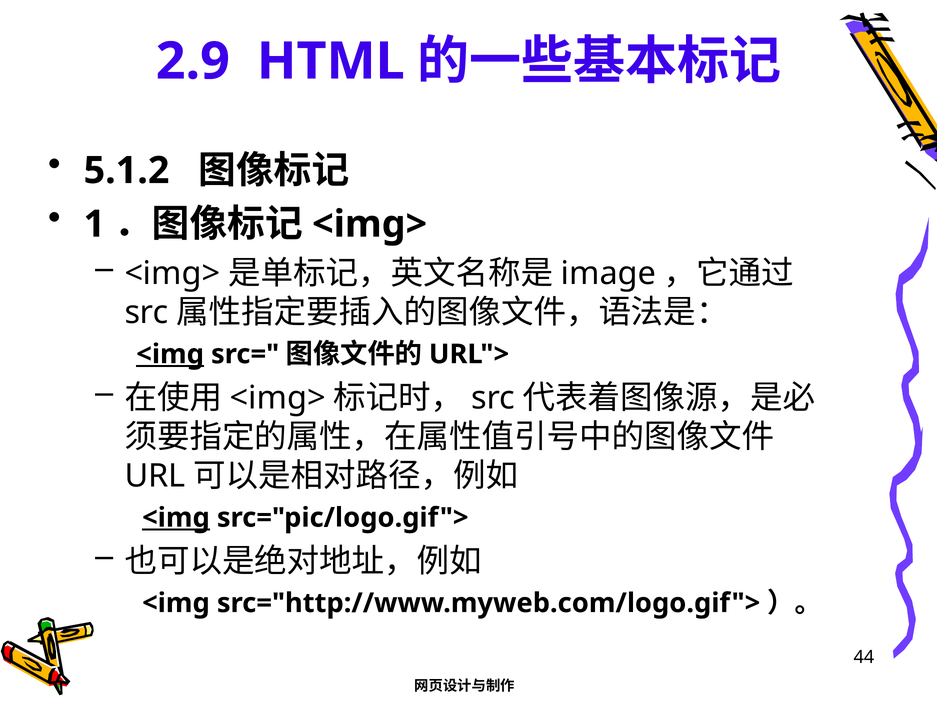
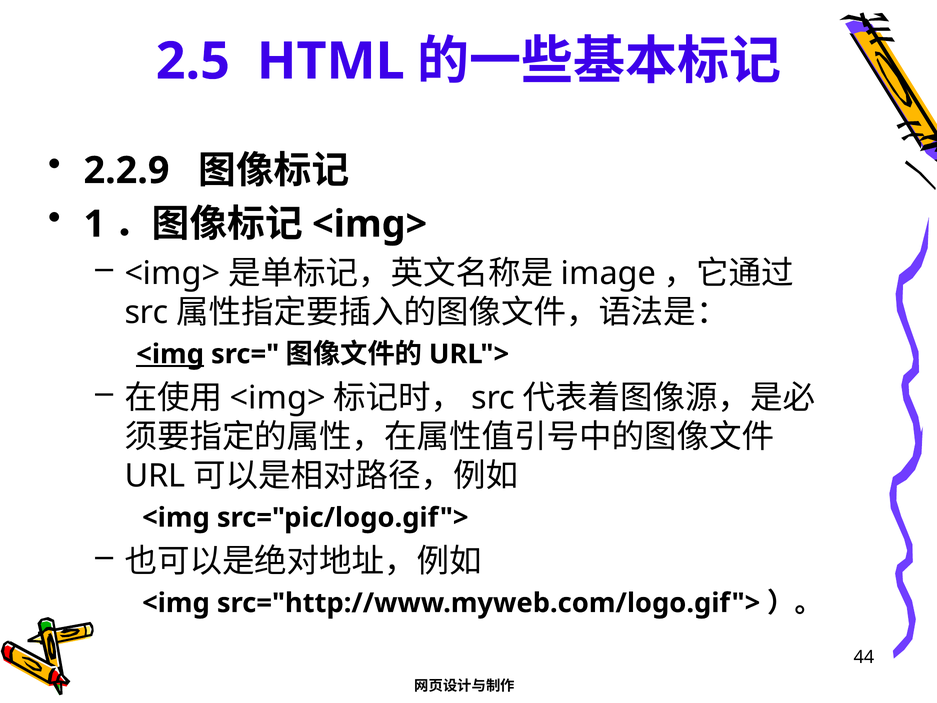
2.9: 2.9 -> 2.5
5.1.2: 5.1.2 -> 2.2.9
<img at (176, 518) underline: present -> none
